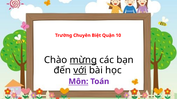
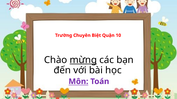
với underline: present -> none
